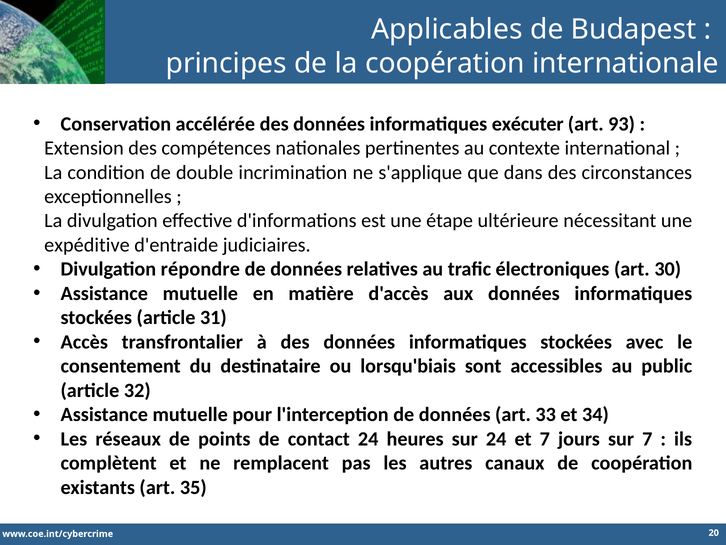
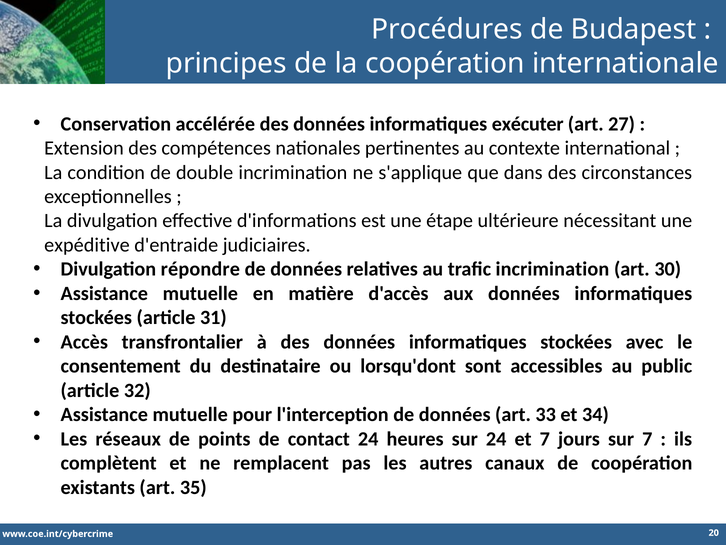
Applicables: Applicables -> Procédures
93: 93 -> 27
trafic électroniques: électroniques -> incrimination
lorsqu'biais: lorsqu'biais -> lorsqu'dont
